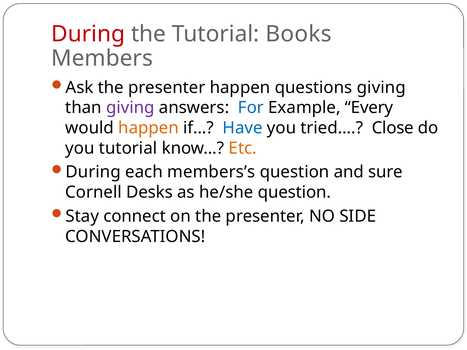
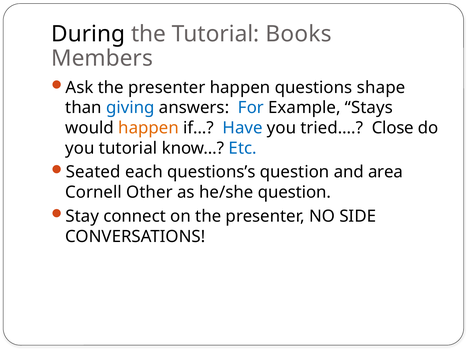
During at (88, 34) colour: red -> black
questions giving: giving -> shape
giving at (130, 108) colour: purple -> blue
Every: Every -> Stays
Etc colour: orange -> blue
During at (93, 172): During -> Seated
members’s: members’s -> questions’s
sure: sure -> area
Desks: Desks -> Other
